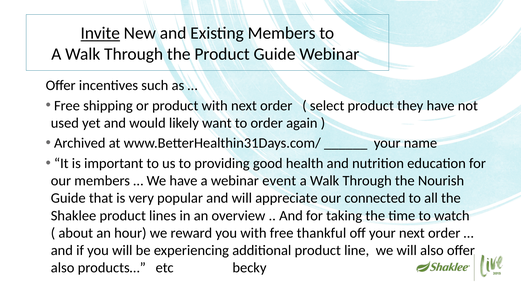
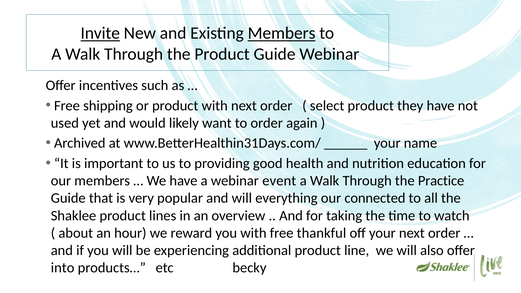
Members at (282, 33) underline: none -> present
Nourish: Nourish -> Practice
appreciate: appreciate -> everything
also at (63, 268): also -> into
